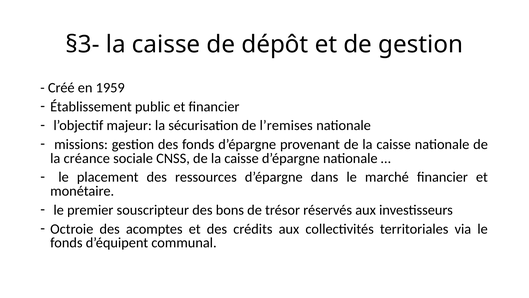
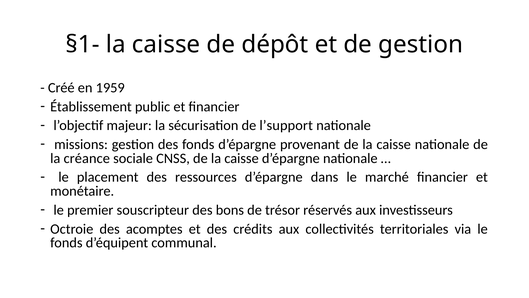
§3-: §3- -> §1-
l’remises: l’remises -> l’support
